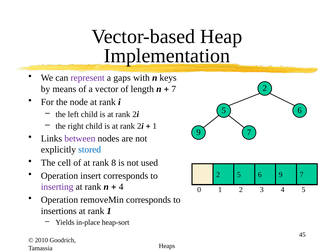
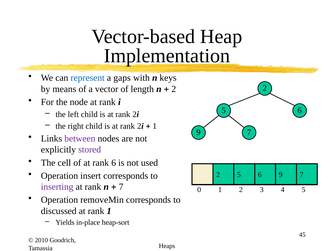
represent colour: purple -> blue
7 at (174, 89): 7 -> 2
stored colour: blue -> purple
rank 8: 8 -> 6
4 at (121, 187): 4 -> 7
insertions: insertions -> discussed
